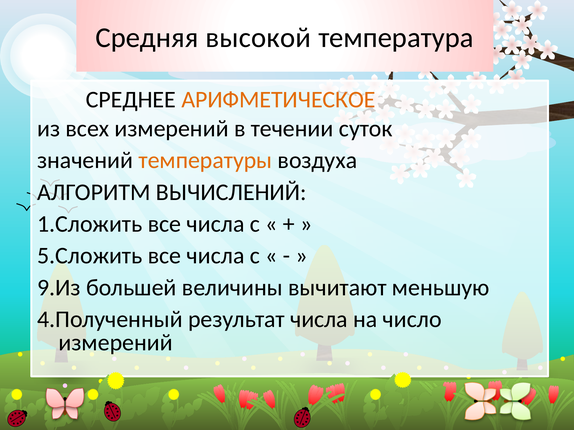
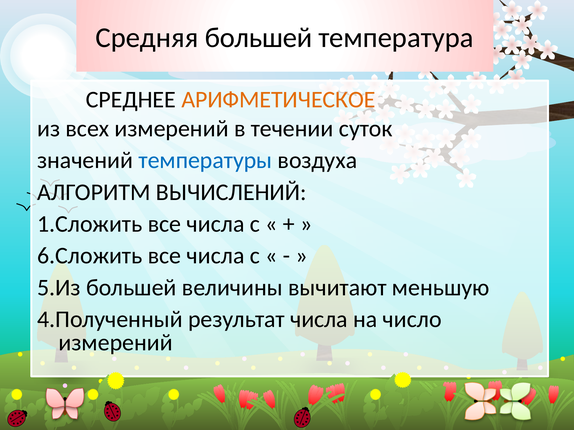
Средняя высокой: высокой -> большей
температуры colour: orange -> blue
5.Сложить: 5.Сложить -> 6.Сложить
9.Из: 9.Из -> 5.Из
